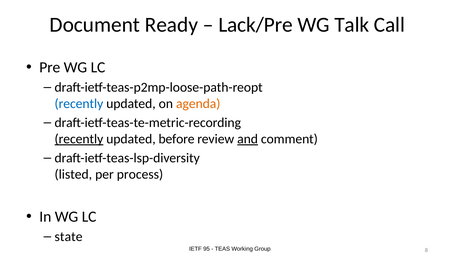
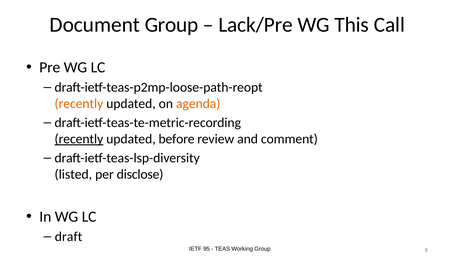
Document Ready: Ready -> Group
Talk: Talk -> This
recently at (79, 104) colour: blue -> orange
and underline: present -> none
process: process -> disclose
state: state -> draft
